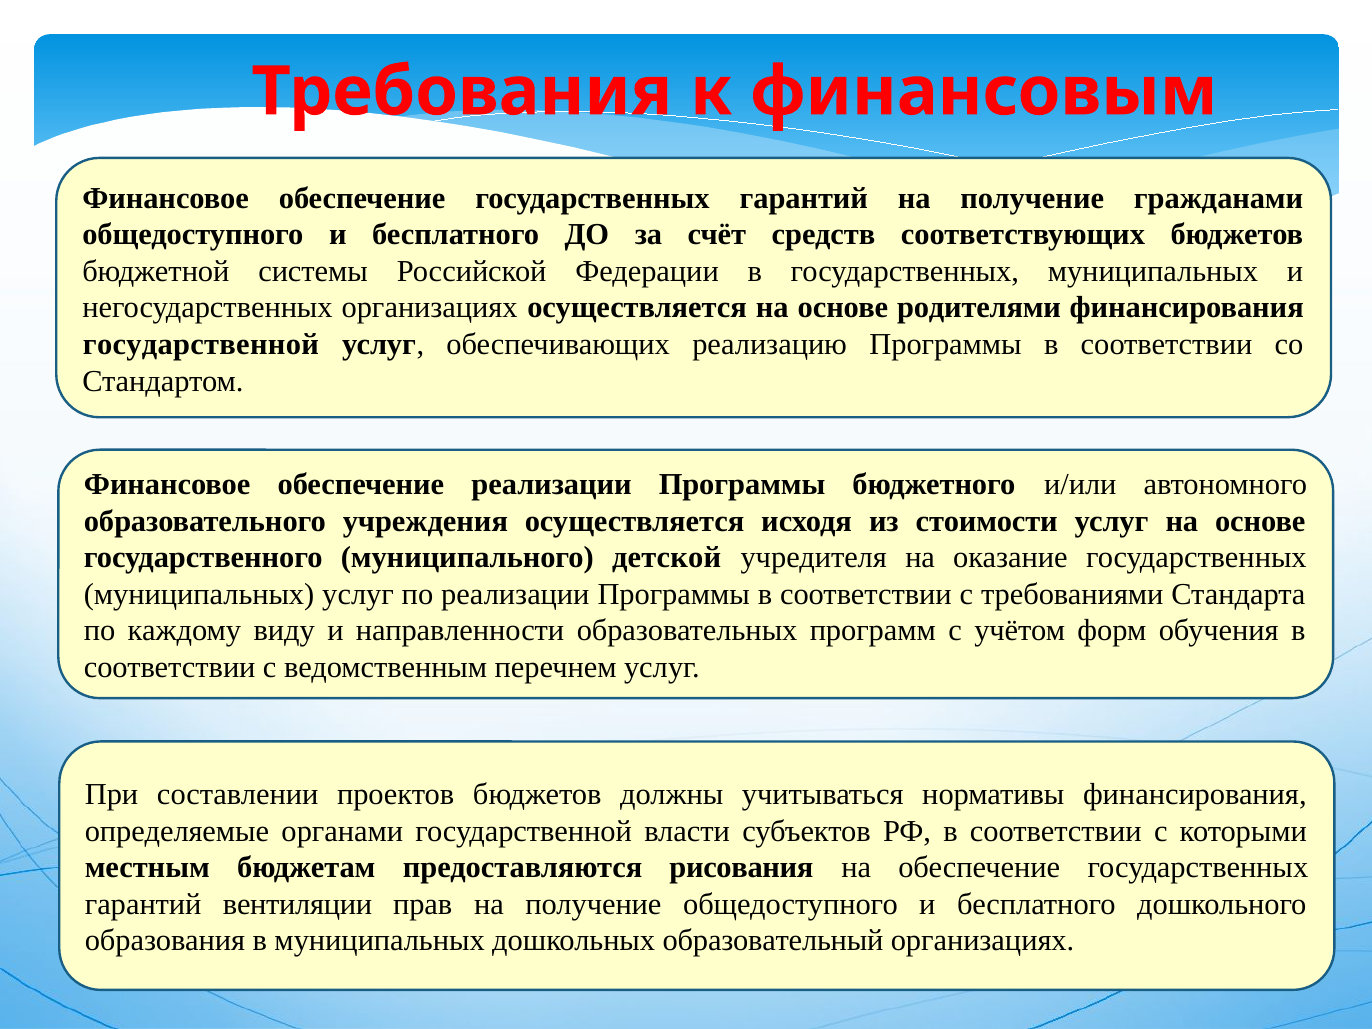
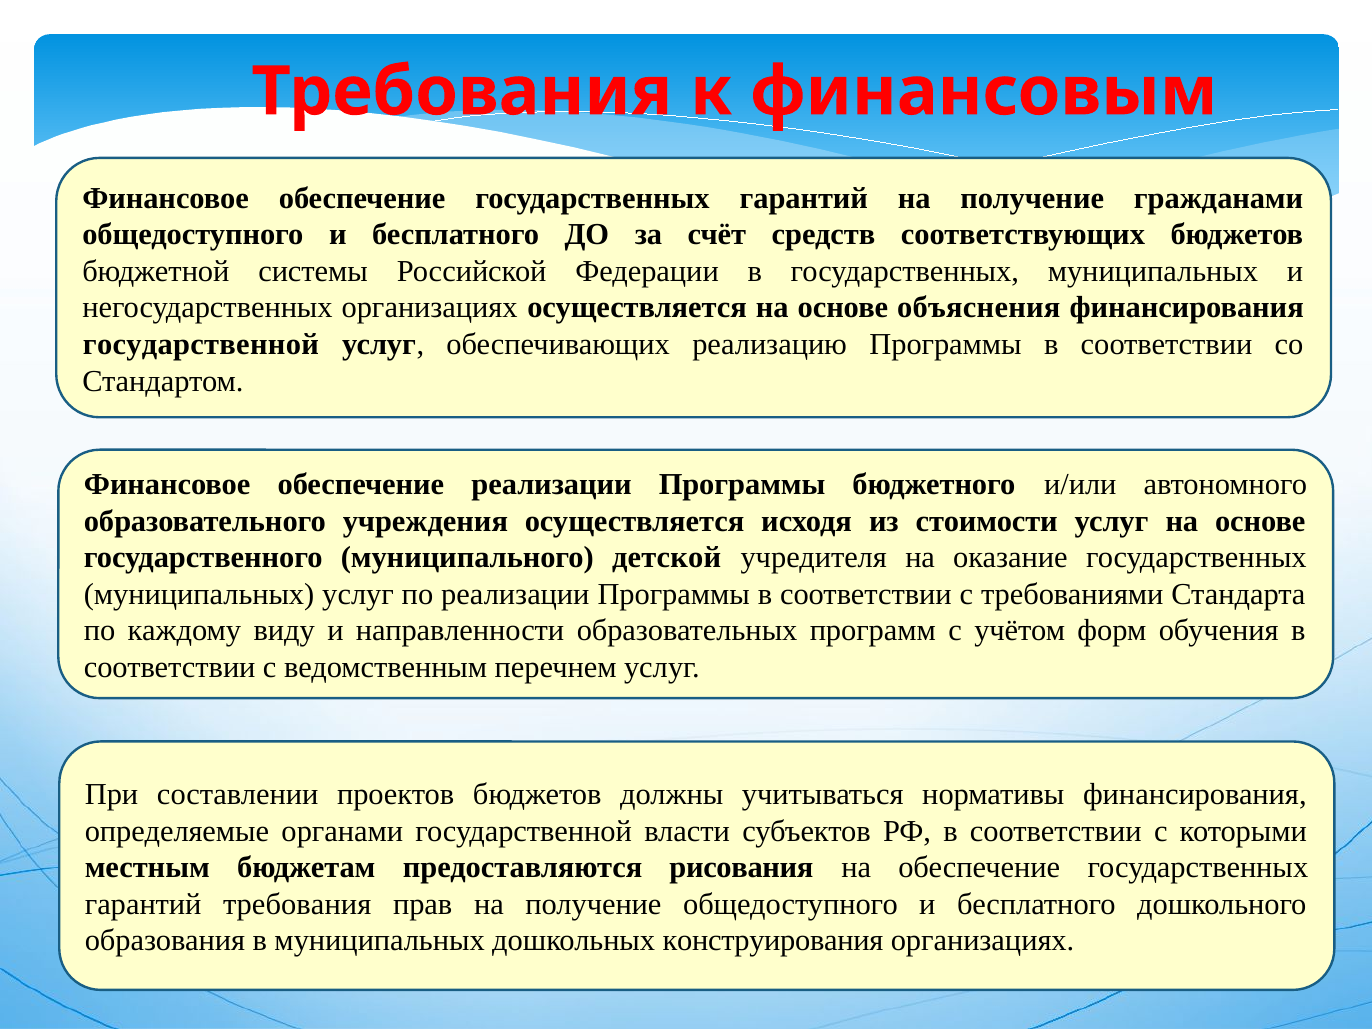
родителями: родителями -> объяснения
гарантий вентиляции: вентиляции -> требования
образовательный: образовательный -> конструирования
